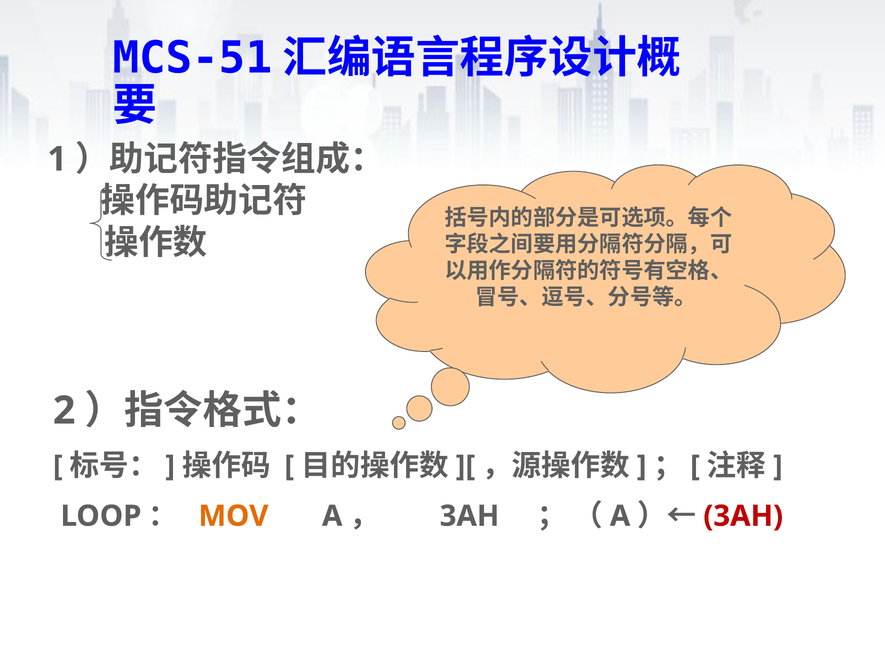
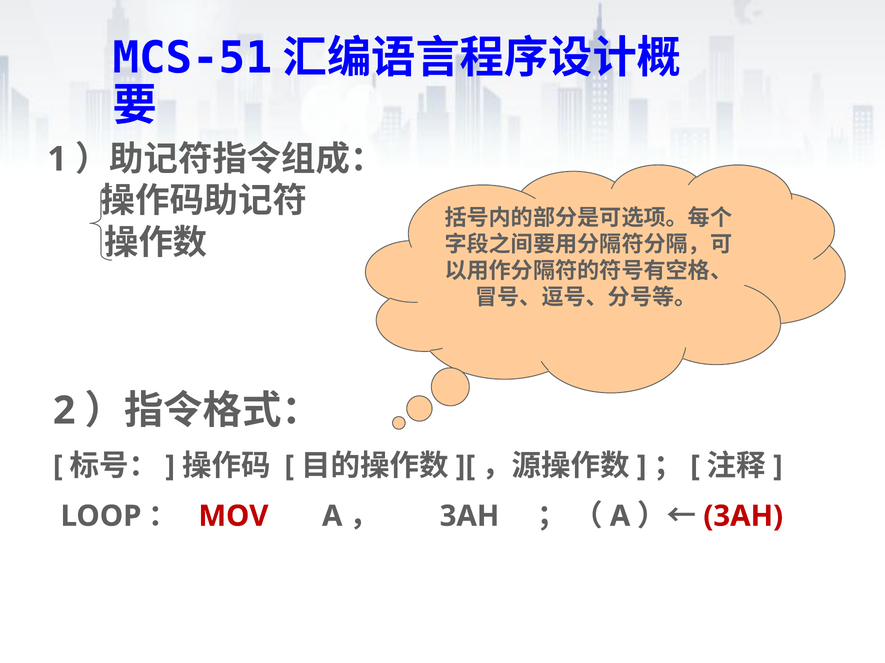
MOV colour: orange -> red
